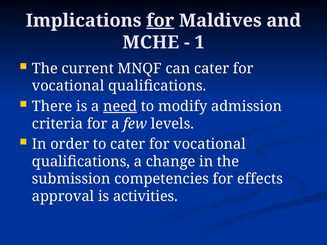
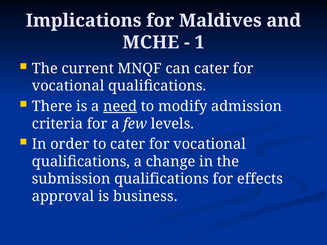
for at (160, 21) underline: present -> none
submission competencies: competencies -> qualifications
activities: activities -> business
